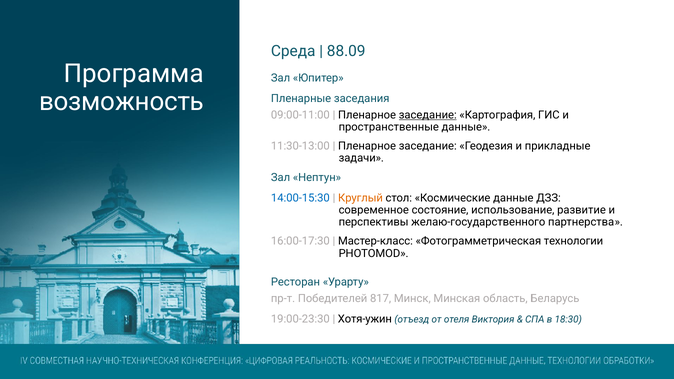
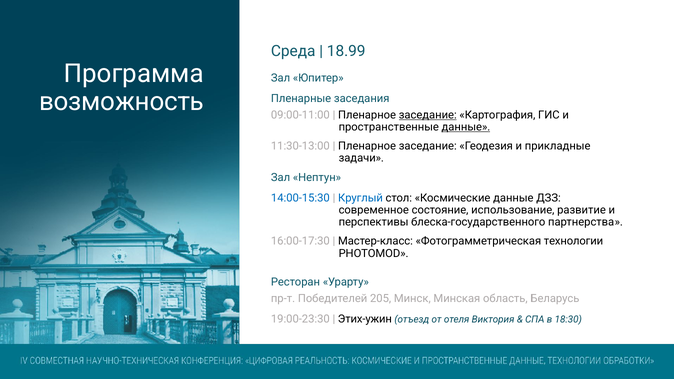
88.09: 88.09 -> 18.99
данные at (466, 127) underline: none -> present
Круглый colour: orange -> blue
желаю-государственного: желаю-государственного -> блеска-государственного
817: 817 -> 205
Хотя-ужин: Хотя-ужин -> Этих-ужин
